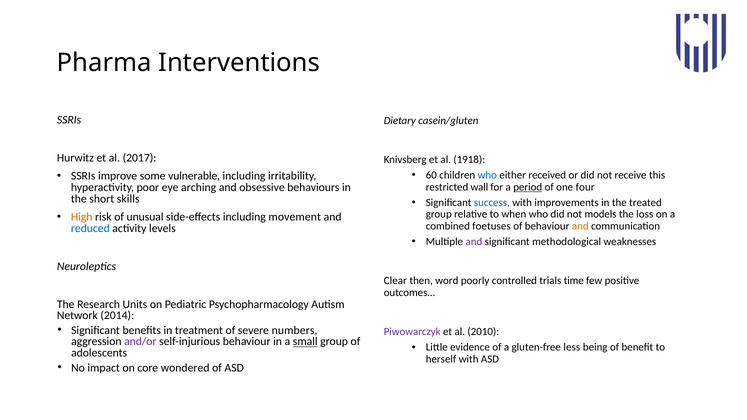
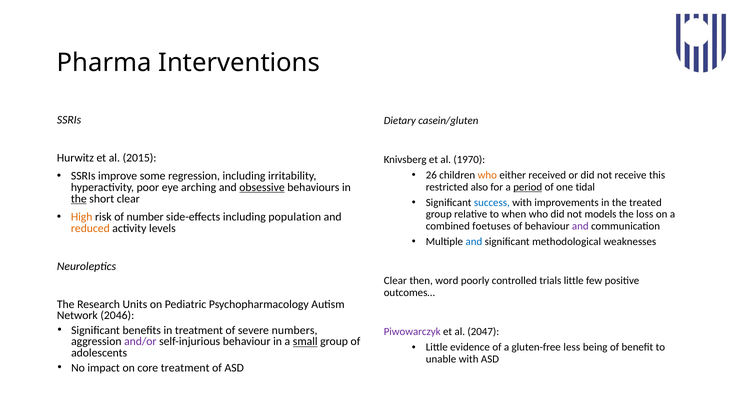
2017: 2017 -> 2015
1918: 1918 -> 1970
60: 60 -> 26
who at (487, 175) colour: blue -> orange
vulnerable: vulnerable -> regression
wall: wall -> also
four: four -> tidal
obsessive underline: none -> present
the at (79, 199) underline: none -> present
short skills: skills -> clear
unusual: unusual -> number
movement: movement -> population
and at (580, 226) colour: orange -> purple
reduced colour: blue -> orange
and at (474, 242) colour: purple -> blue
trials time: time -> little
2014: 2014 -> 2046
2010: 2010 -> 2047
herself: herself -> unable
core wondered: wondered -> treatment
